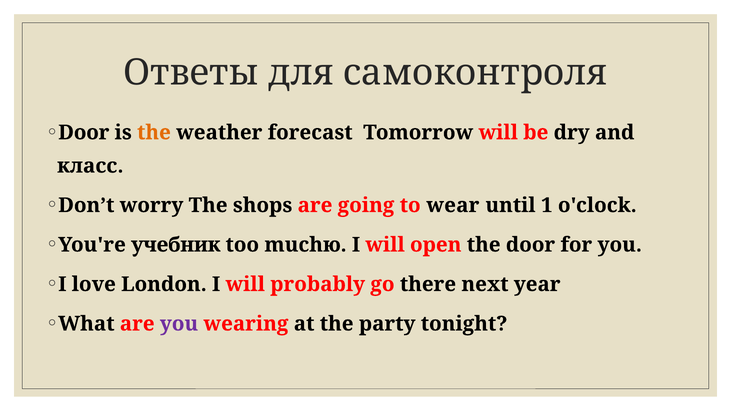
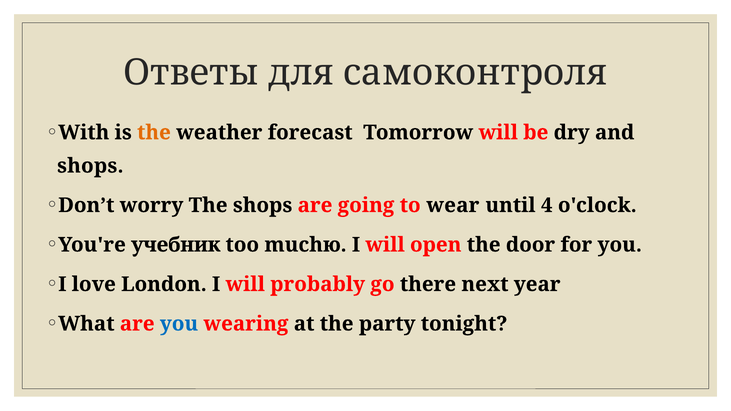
Door at (84, 133): Door -> With
класс at (90, 166): класс -> shops
1: 1 -> 4
you at (179, 324) colour: purple -> blue
